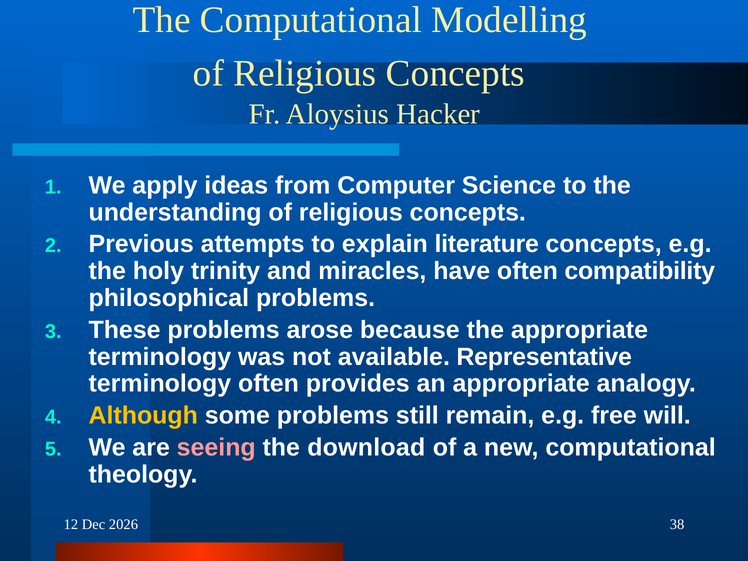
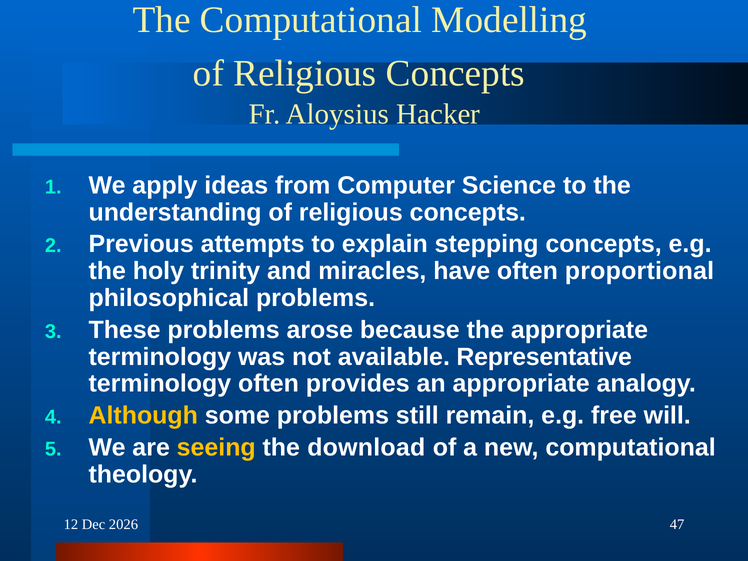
literature: literature -> stepping
compatibility: compatibility -> proportional
seeing colour: pink -> yellow
38: 38 -> 47
